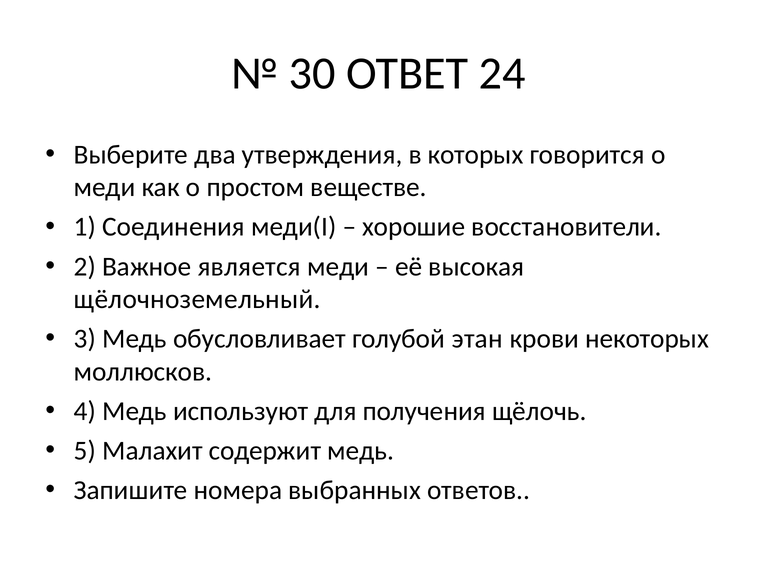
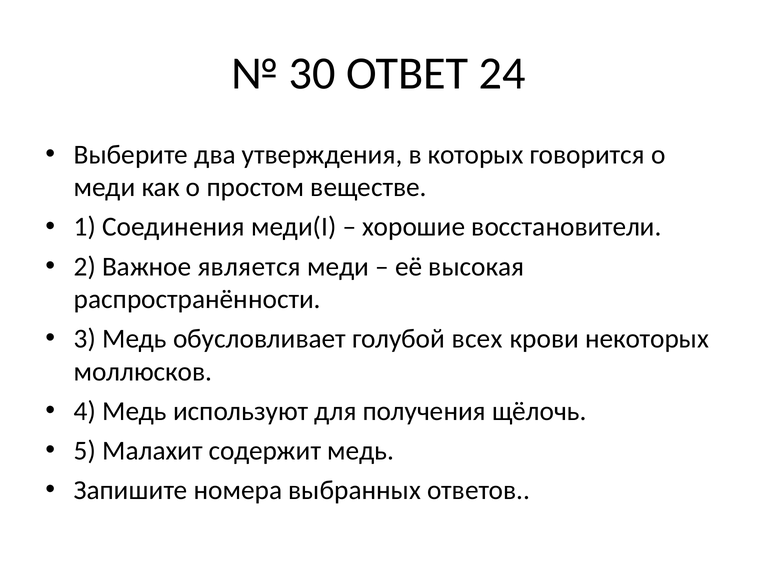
щёлочноземельный: щёлочноземельный -> распространённости
этан: этан -> всех
